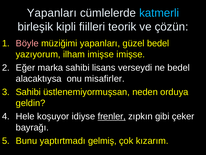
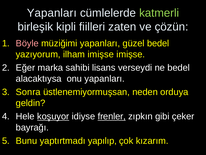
katmerli colour: light blue -> light green
teorik: teorik -> zaten
onu misafirler: misafirler -> yapanları
Sahibi at (28, 92): Sahibi -> Sonra
koşuyor underline: none -> present
gelmiş: gelmiş -> yapılıp
